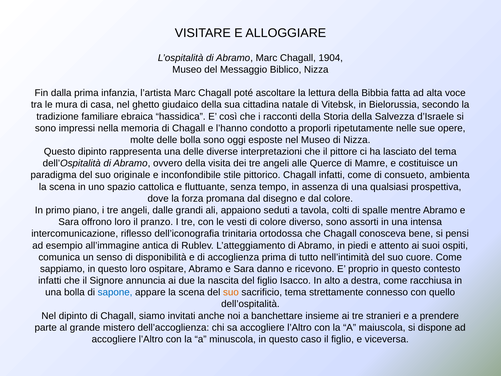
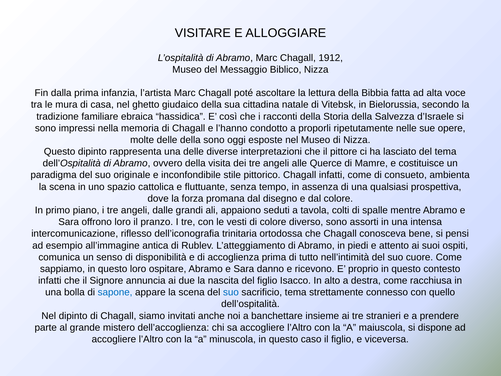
1904: 1904 -> 1912
delle bolla: bolla -> della
suo at (231, 292) colour: orange -> blue
